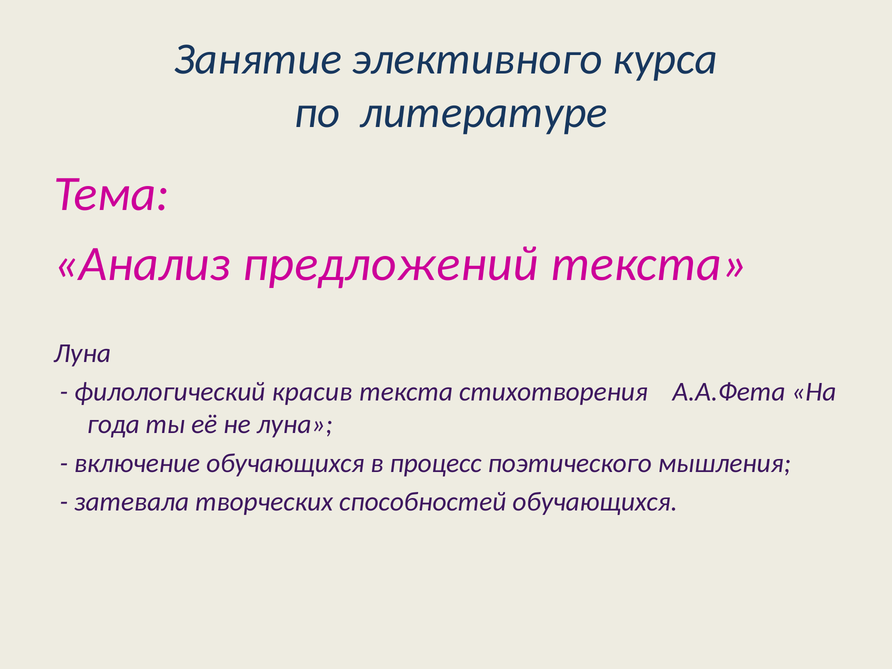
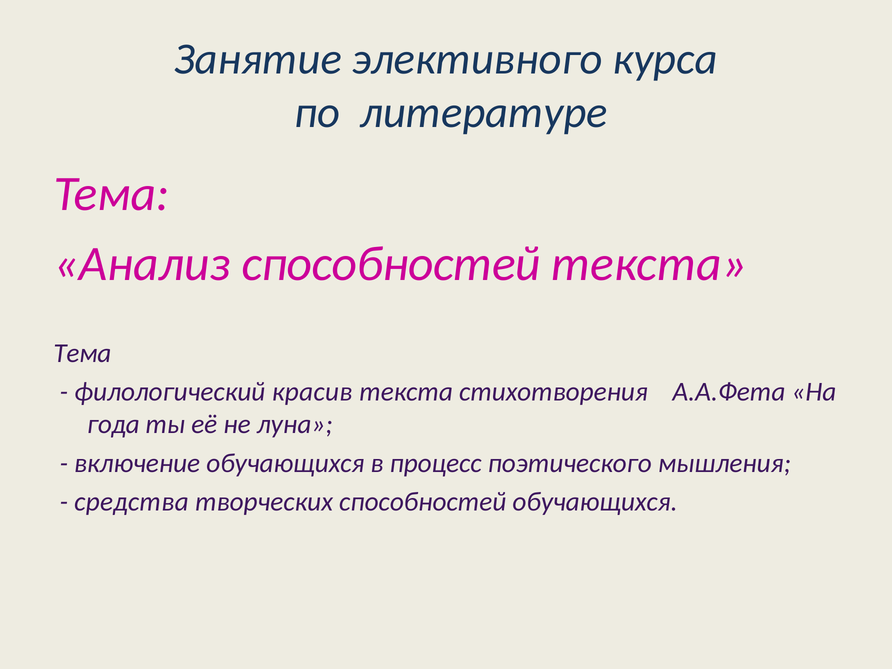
Анализ предложений: предложений -> способностей
Луна at (82, 353): Луна -> Тема
затевала: затевала -> средства
